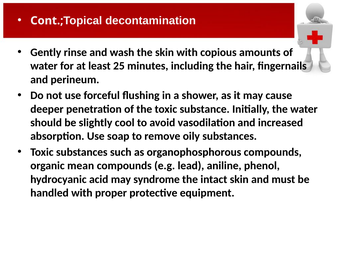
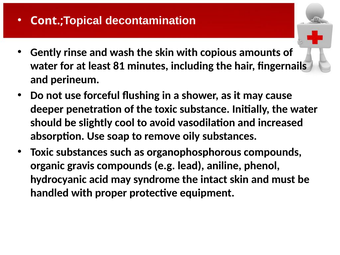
25: 25 -> 81
mean: mean -> gravis
